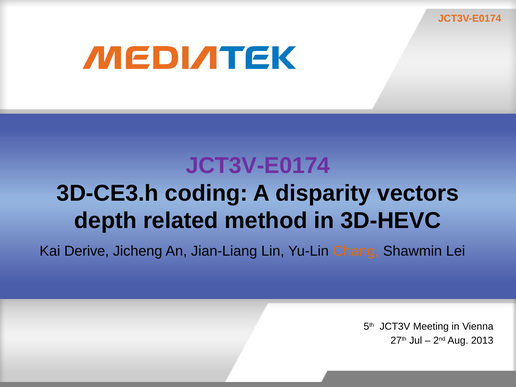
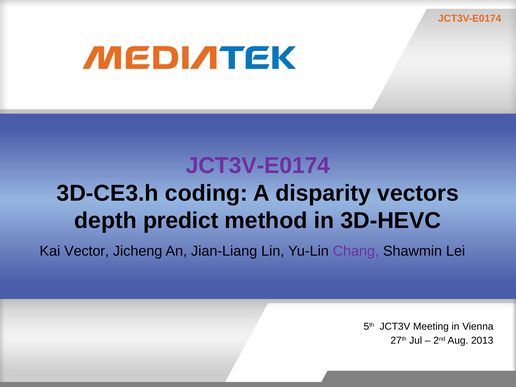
related: related -> predict
Derive: Derive -> Vector
Chang colour: orange -> purple
